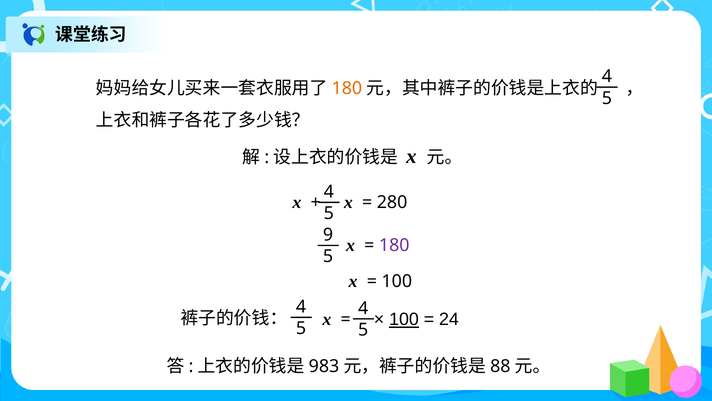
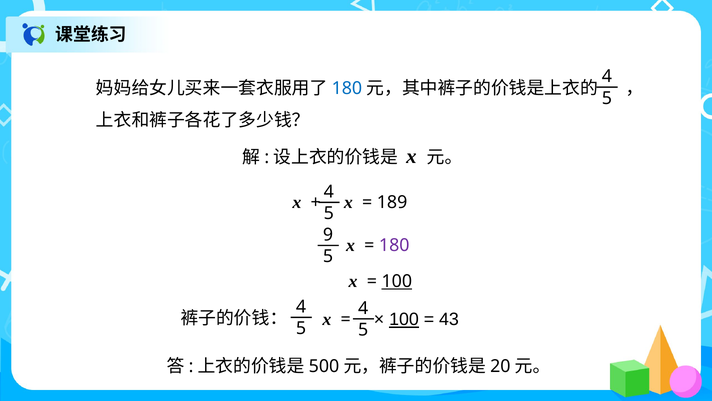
180 at (347, 88) colour: orange -> blue
280: 280 -> 189
100 at (397, 281) underline: none -> present
24: 24 -> 43
983: 983 -> 500
88: 88 -> 20
